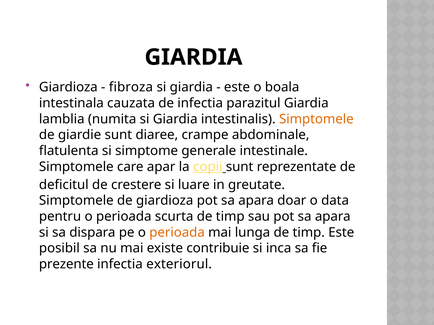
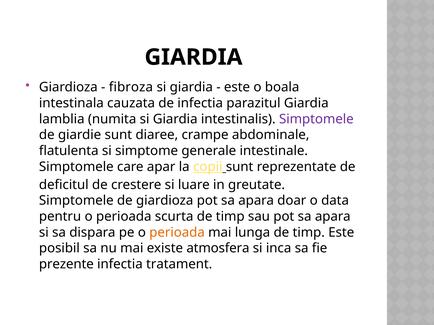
Simptomele at (316, 119) colour: orange -> purple
contribuie: contribuie -> atmosfera
exteriorul: exteriorul -> tratament
